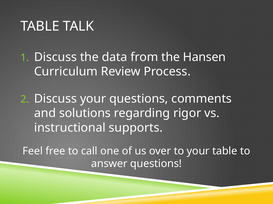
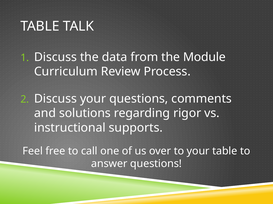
Hansen: Hansen -> Module
